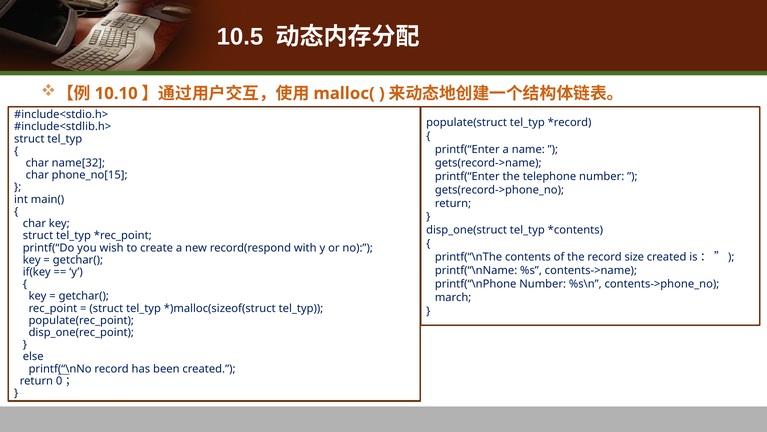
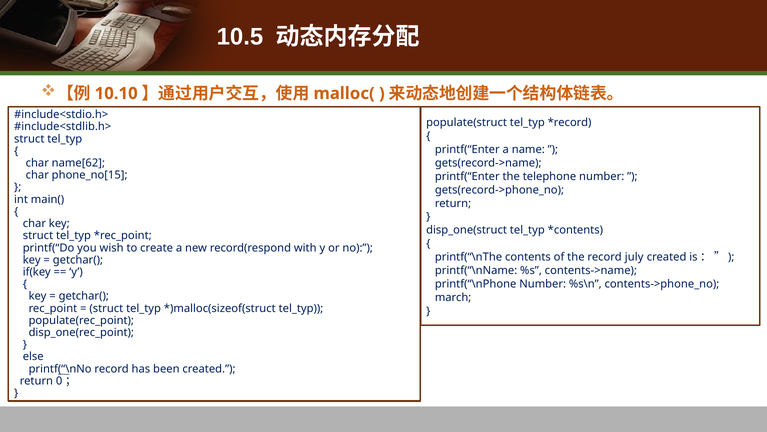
name[32: name[32 -> name[62
size: size -> july
